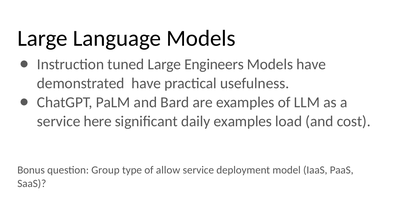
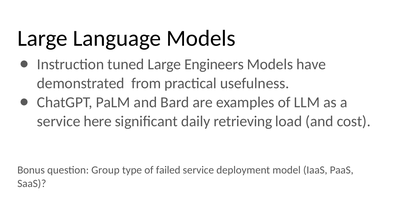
demonstrated have: have -> from
daily examples: examples -> retrieving
allow: allow -> failed
